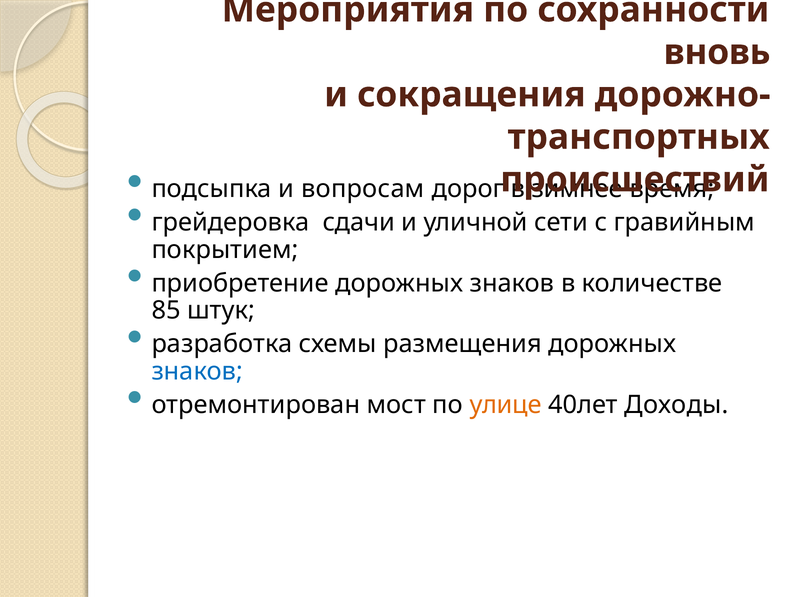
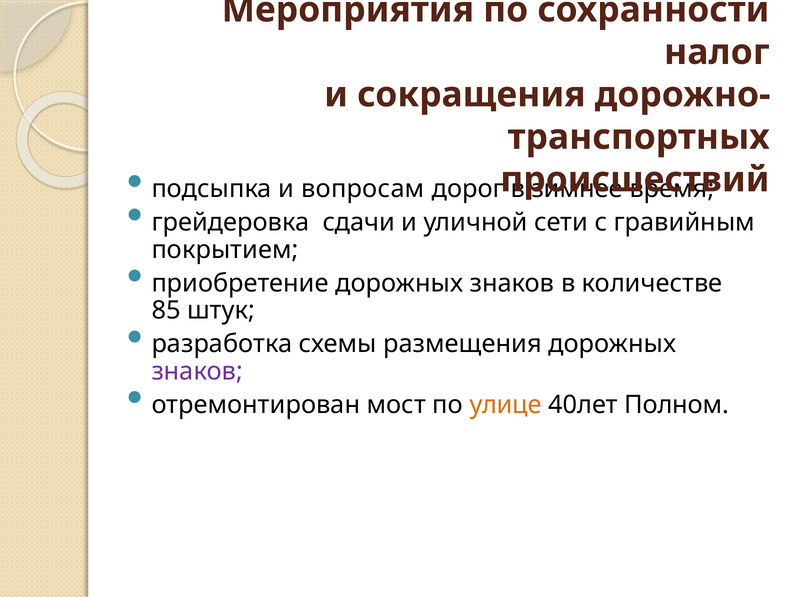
вновь: вновь -> налог
знаков at (197, 371) colour: blue -> purple
Доходы: Доходы -> Полном
